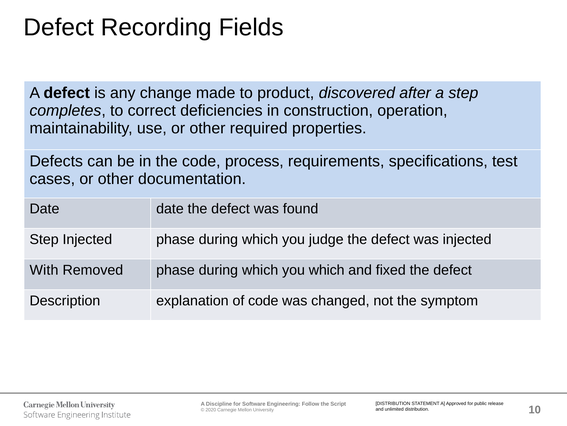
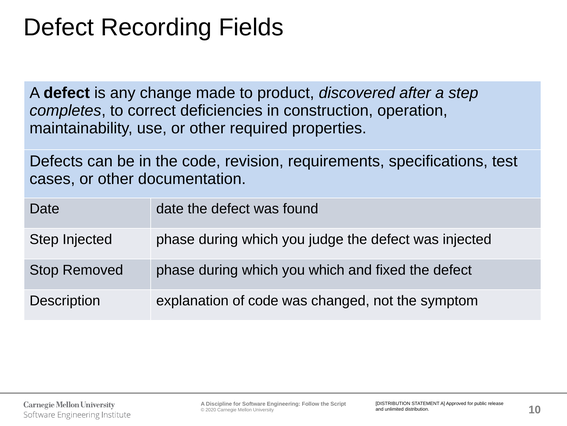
process: process -> revision
With: With -> Stop
